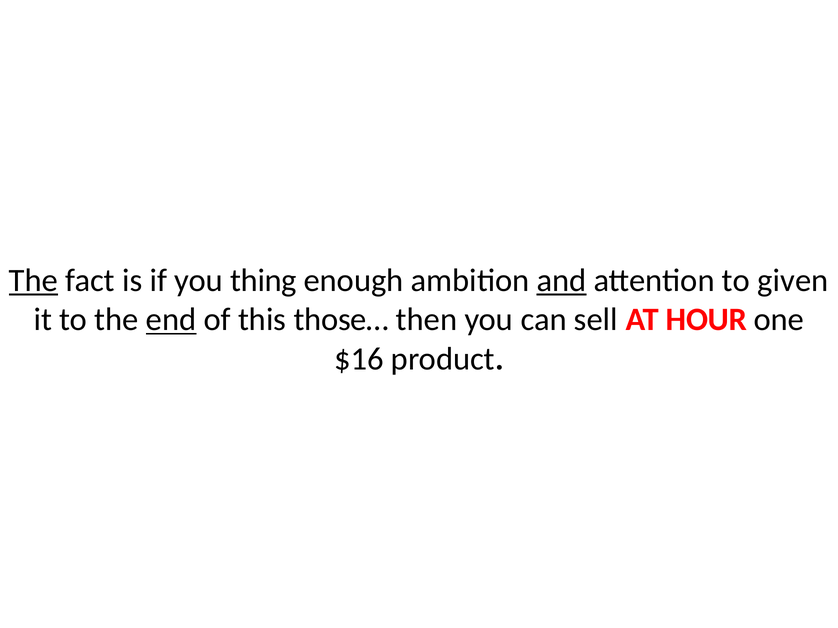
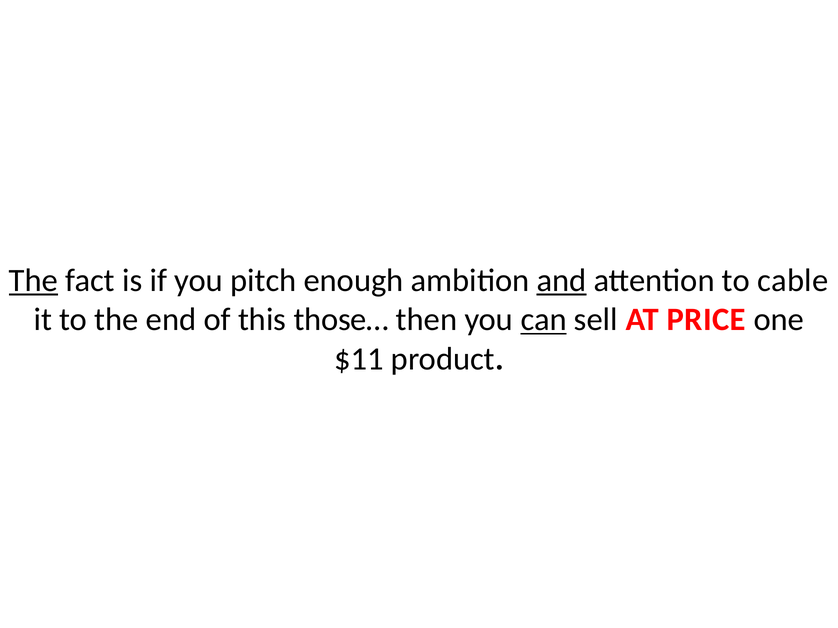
thing: thing -> pitch
given: given -> cable
end underline: present -> none
can underline: none -> present
HOUR: HOUR -> PRICE
$16: $16 -> $11
